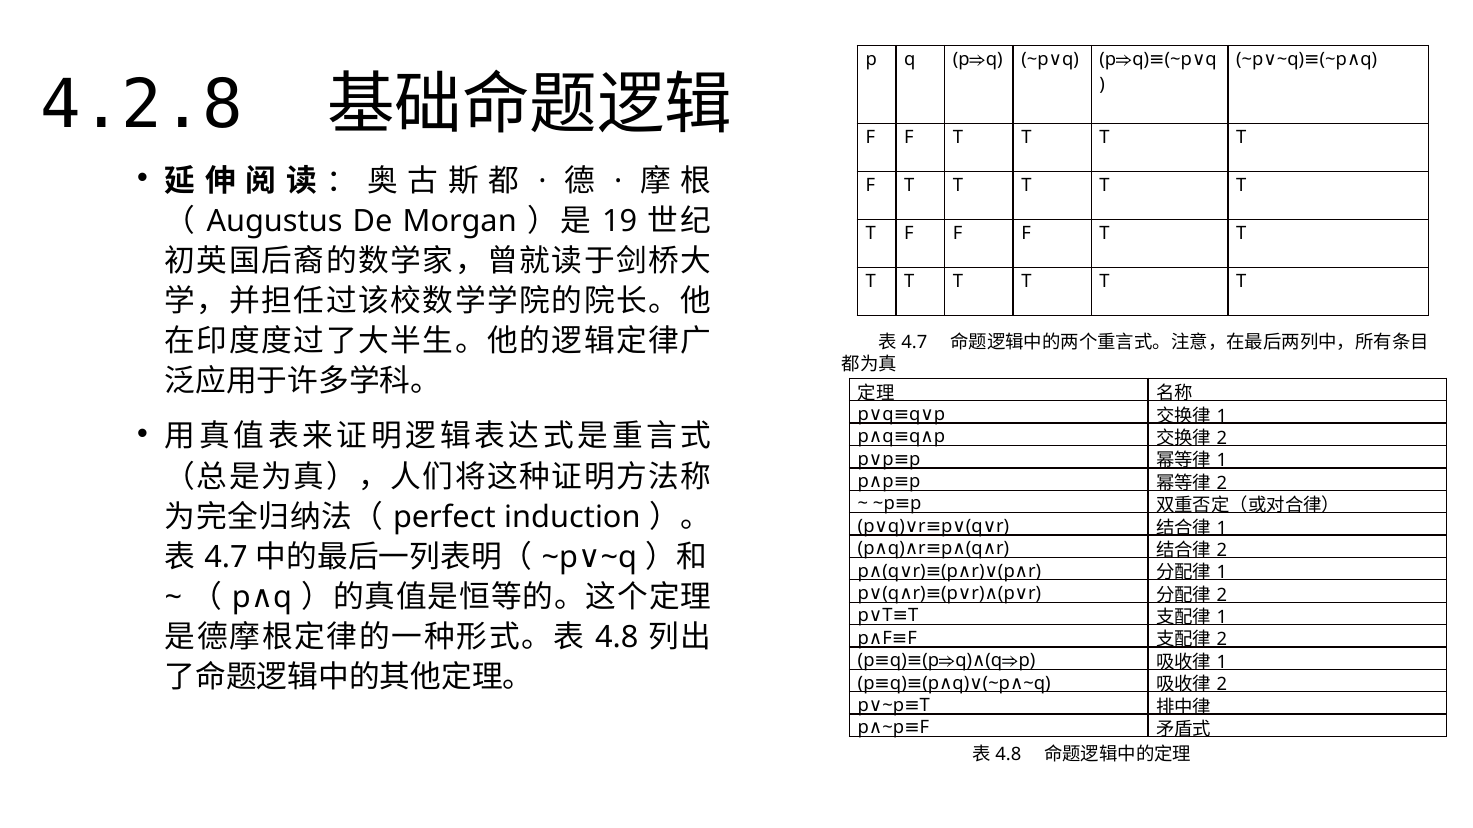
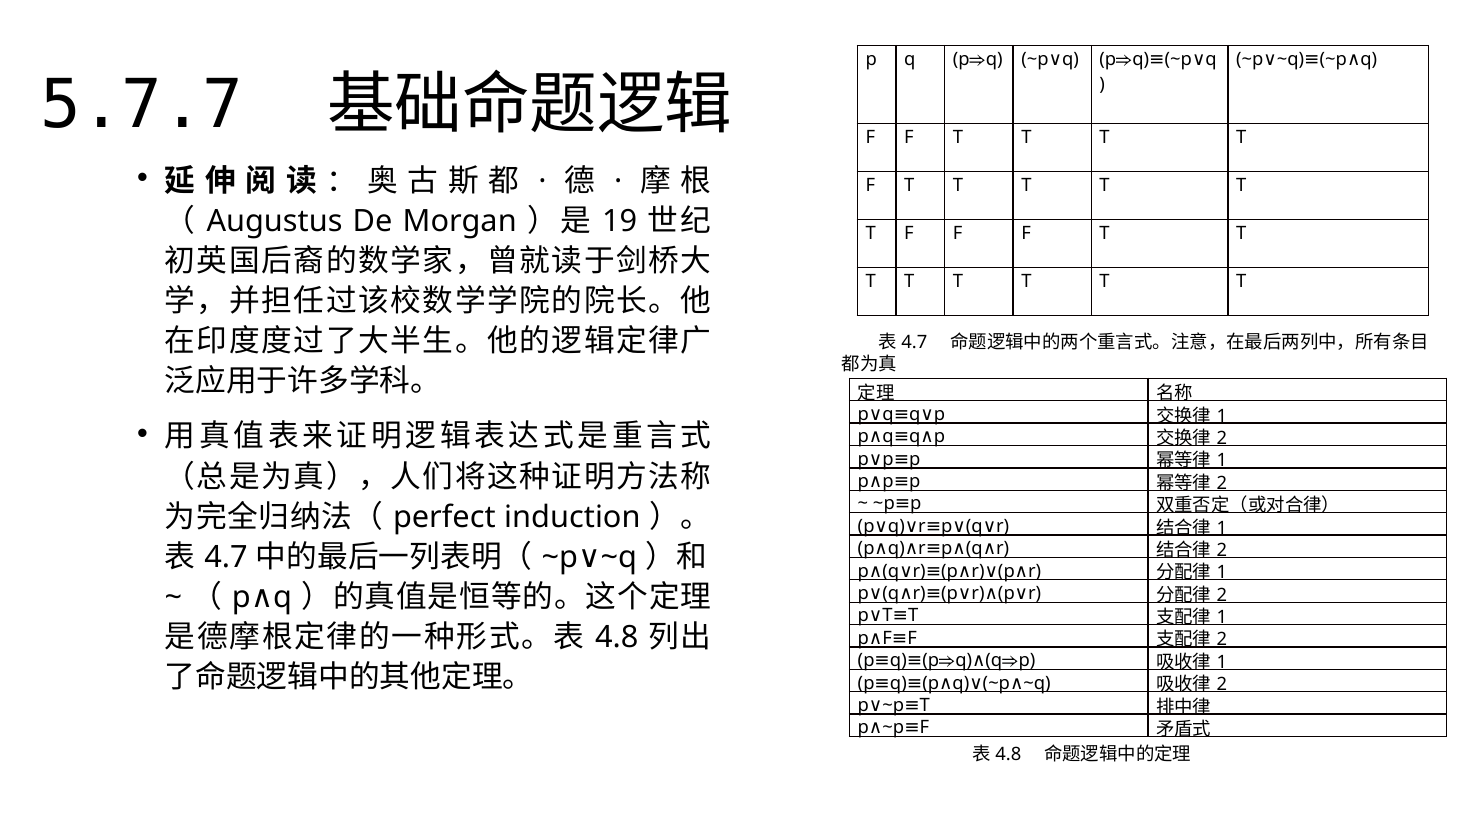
4.2.8: 4.2.8 -> 5.7.7
